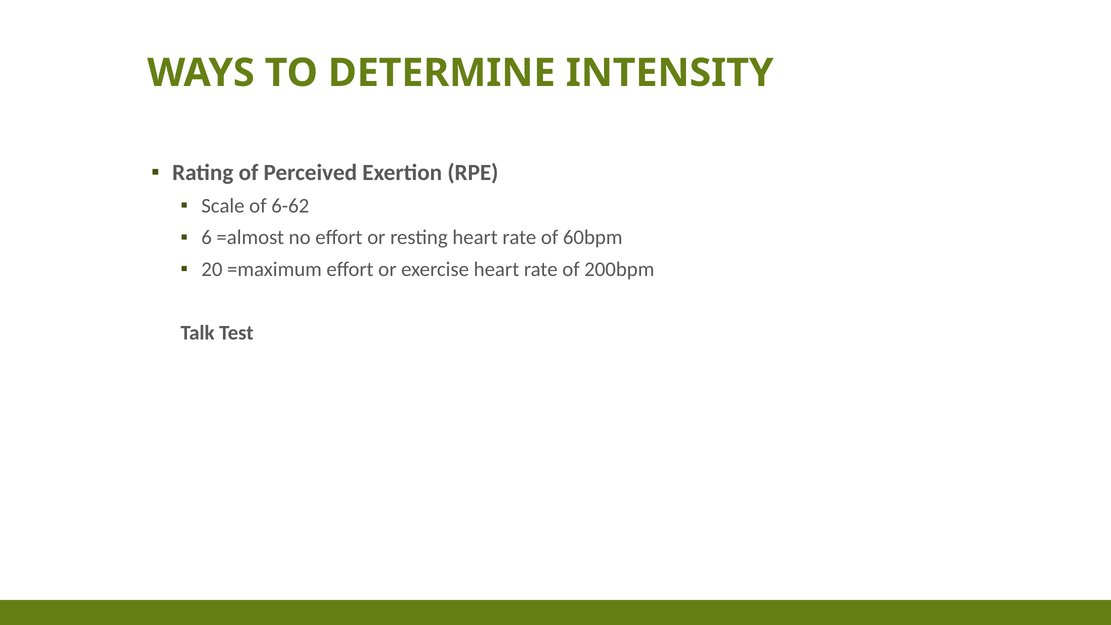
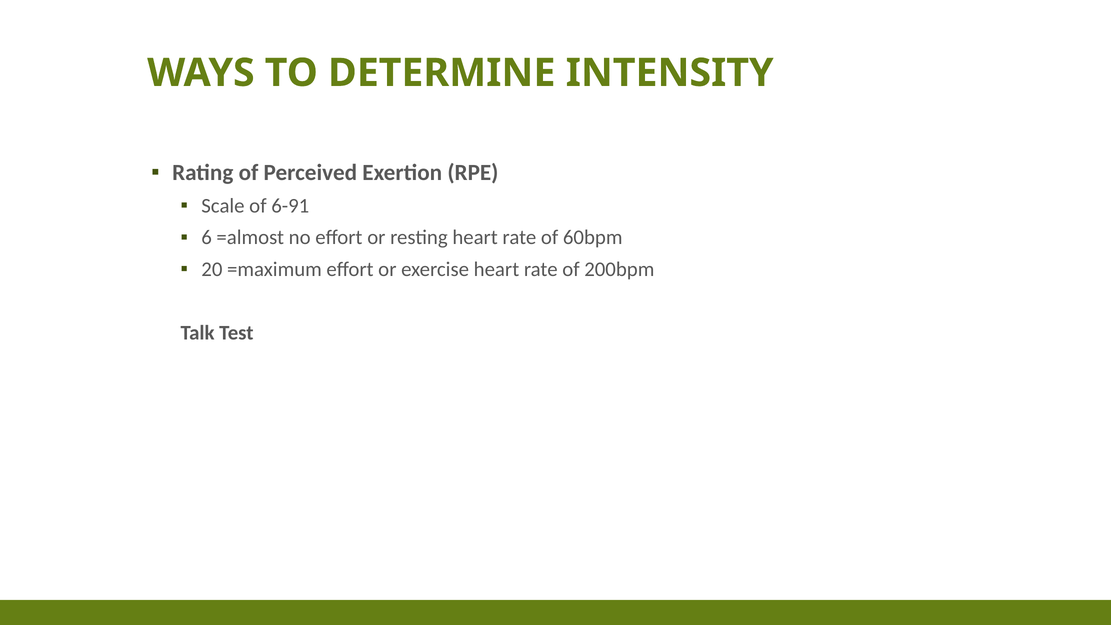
6-62: 6-62 -> 6-91
